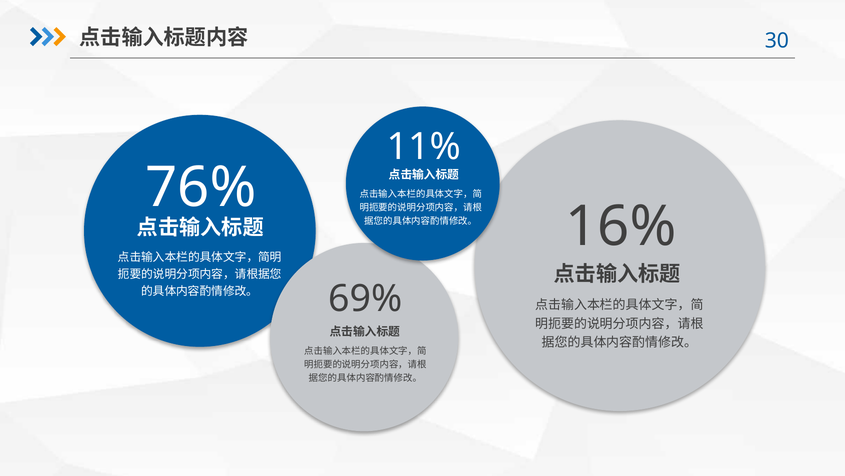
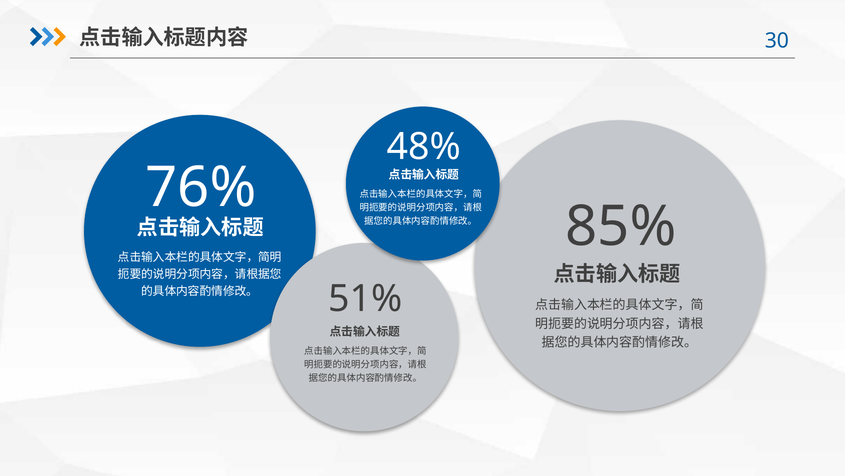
11%: 11% -> 48%
16%: 16% -> 85%
69%: 69% -> 51%
